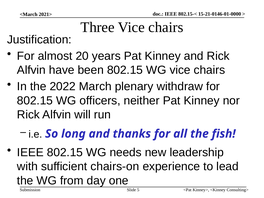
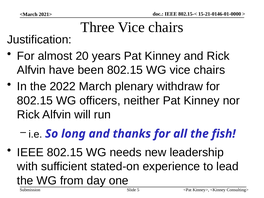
chairs-on: chairs-on -> stated-on
